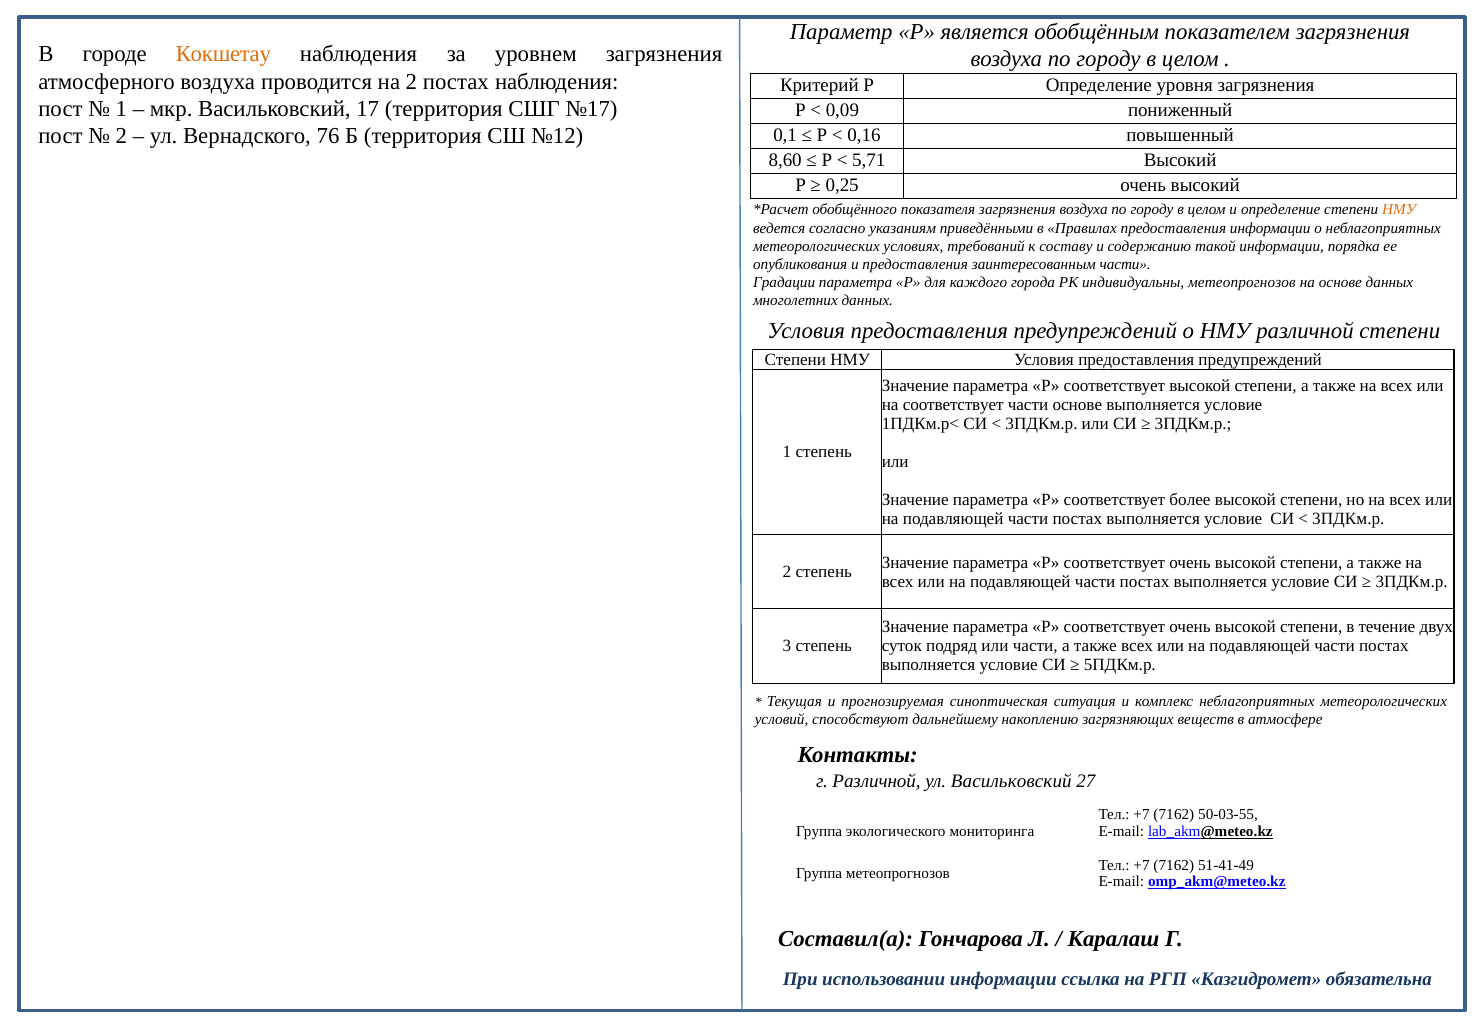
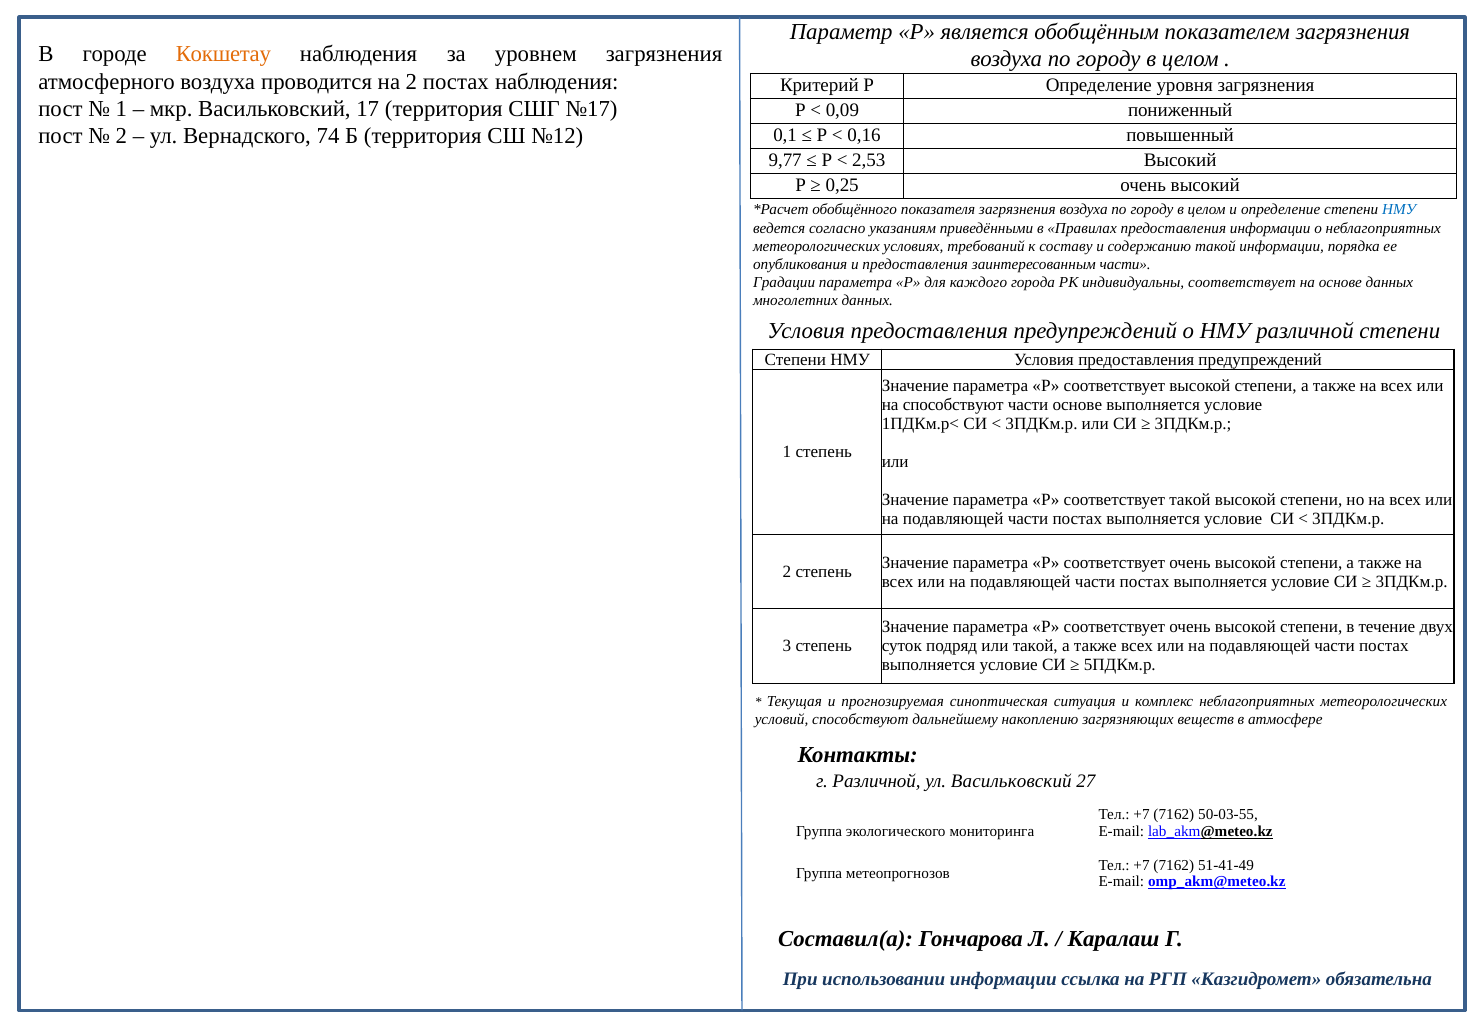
76: 76 -> 74
8,60: 8,60 -> 9,77
5,71: 5,71 -> 2,53
НМУ at (1399, 210) colour: orange -> blue
индивидуальны метеопрогнозов: метеопрогнозов -> соответствует
на соответствует: соответствует -> способствуют
соответствует более: более -> такой
или части: части -> такой
